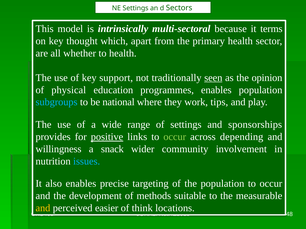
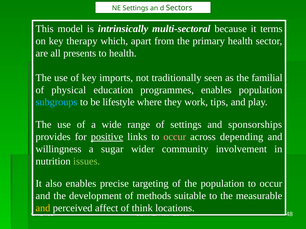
thought: thought -> therapy
whether: whether -> presents
support: support -> imports
seen underline: present -> none
opinion: opinion -> familial
national: national -> lifestyle
occur at (175, 137) colour: light green -> pink
snack: snack -> sugar
issues colour: light blue -> light green
easier: easier -> affect
